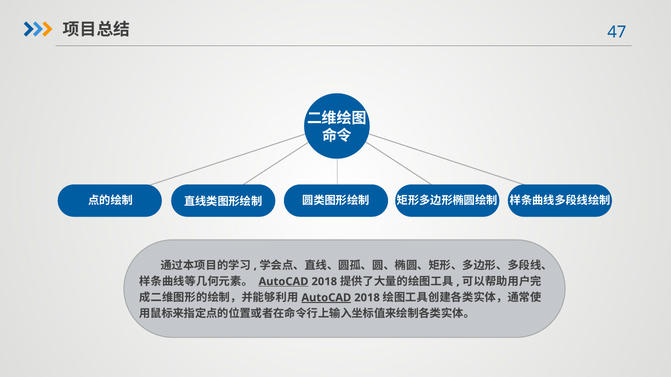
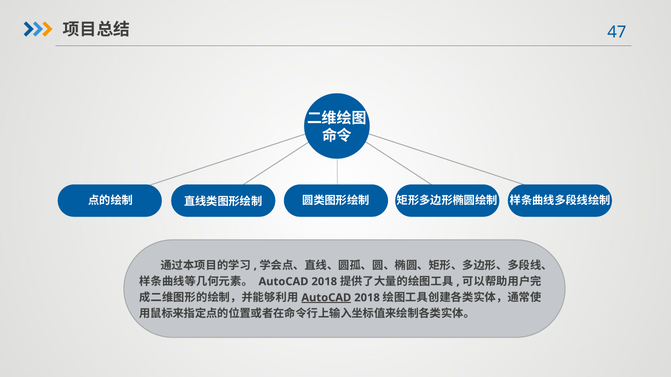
AutoCAD at (283, 282) underline: present -> none
